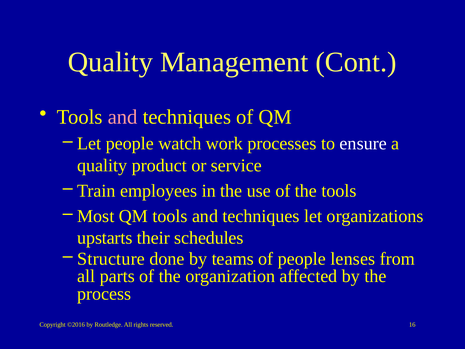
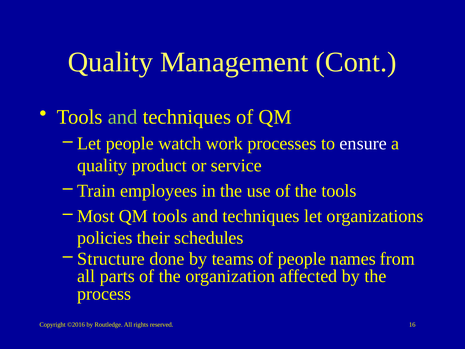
and at (123, 117) colour: pink -> light green
upstarts: upstarts -> policies
lenses: lenses -> names
